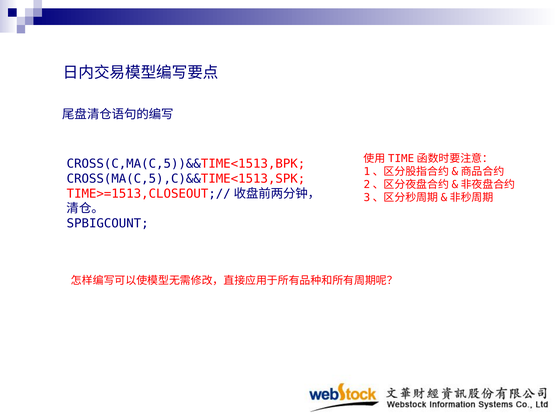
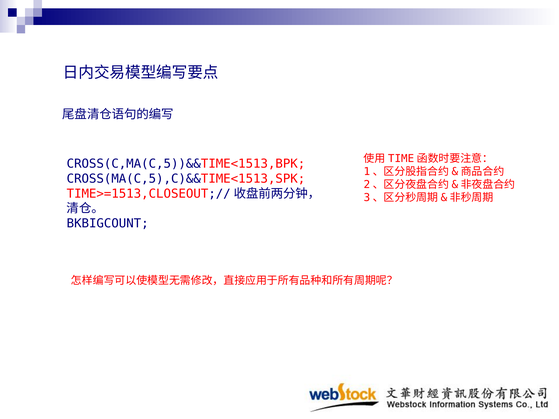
SPBIGCOUNT: SPBIGCOUNT -> BKBIGCOUNT
